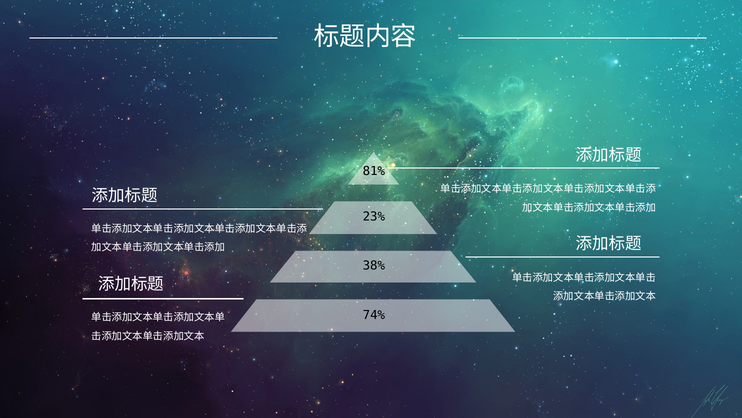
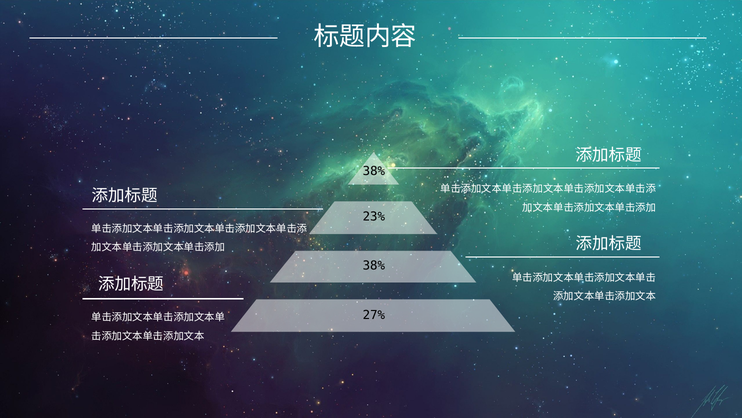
81% at (374, 171): 81% -> 38%
74%: 74% -> 27%
